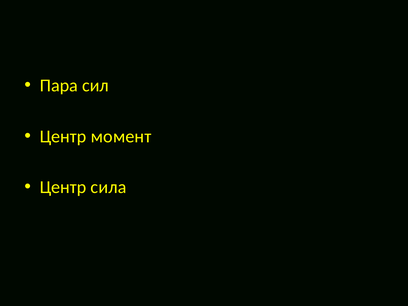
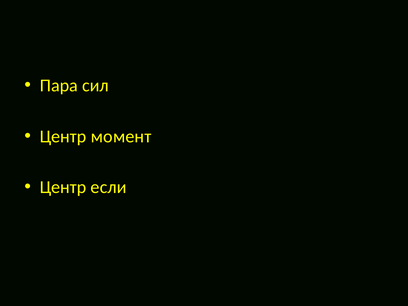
сила: сила -> если
